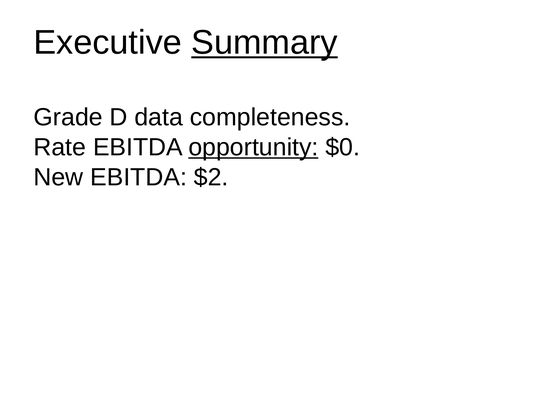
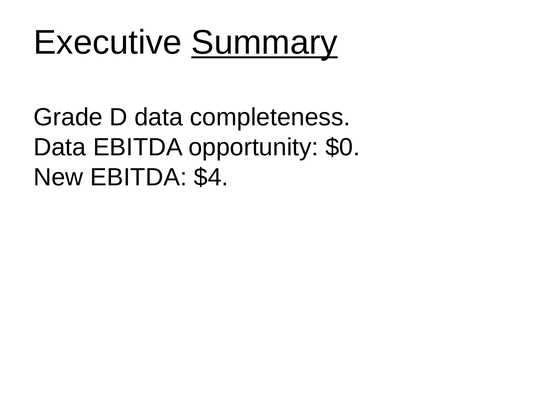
Rate at (60, 147): Rate -> Data
opportunity underline: present -> none
$2: $2 -> $4
